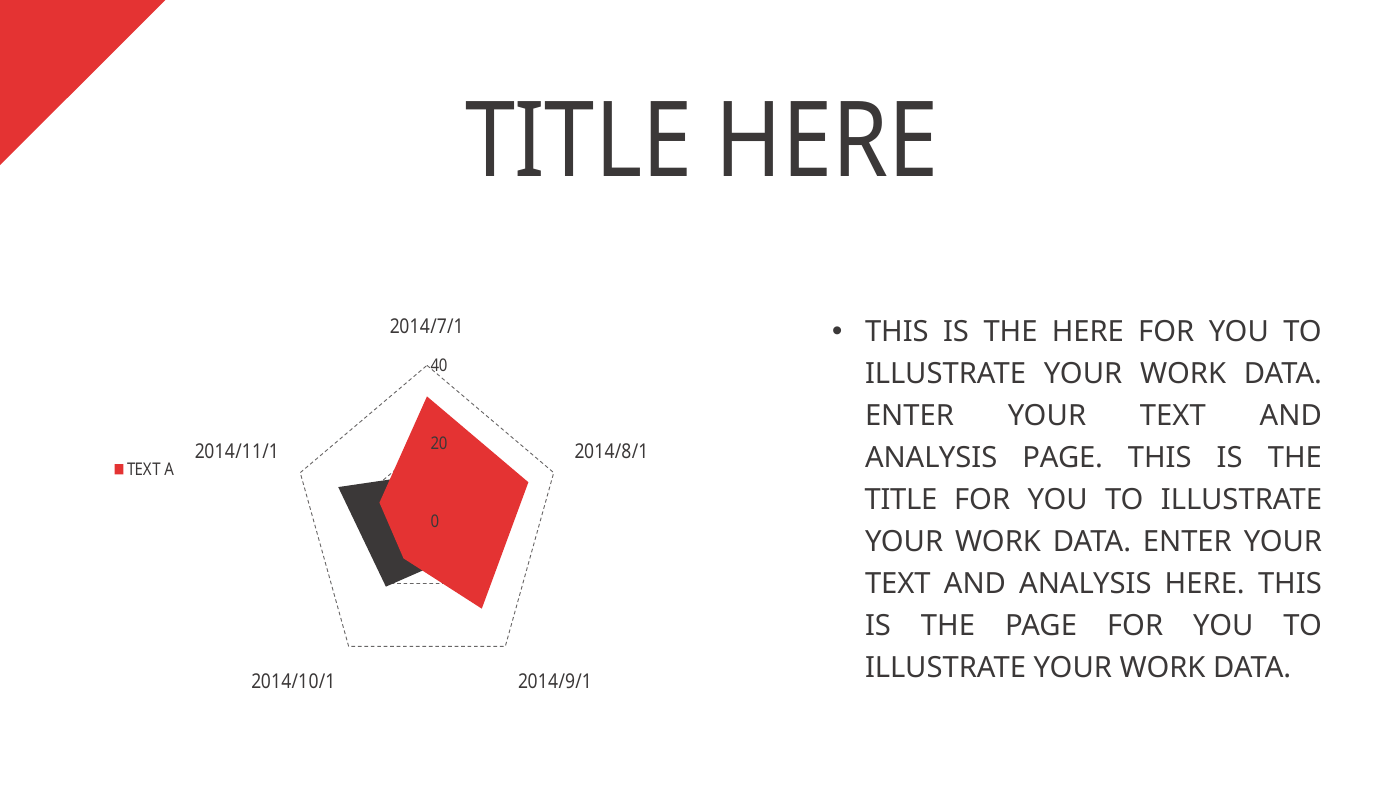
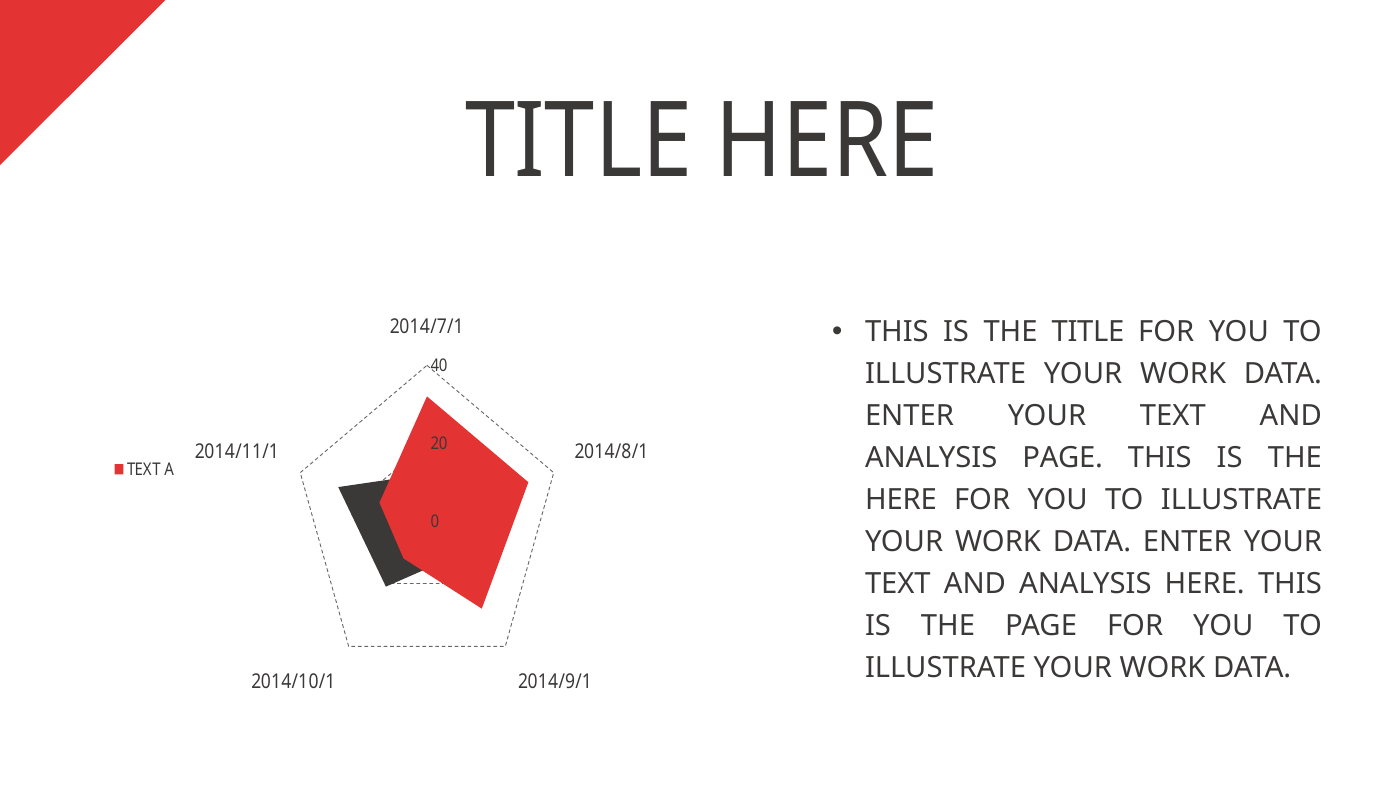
THE HERE: HERE -> TITLE
TITLE at (901, 500): TITLE -> HERE
